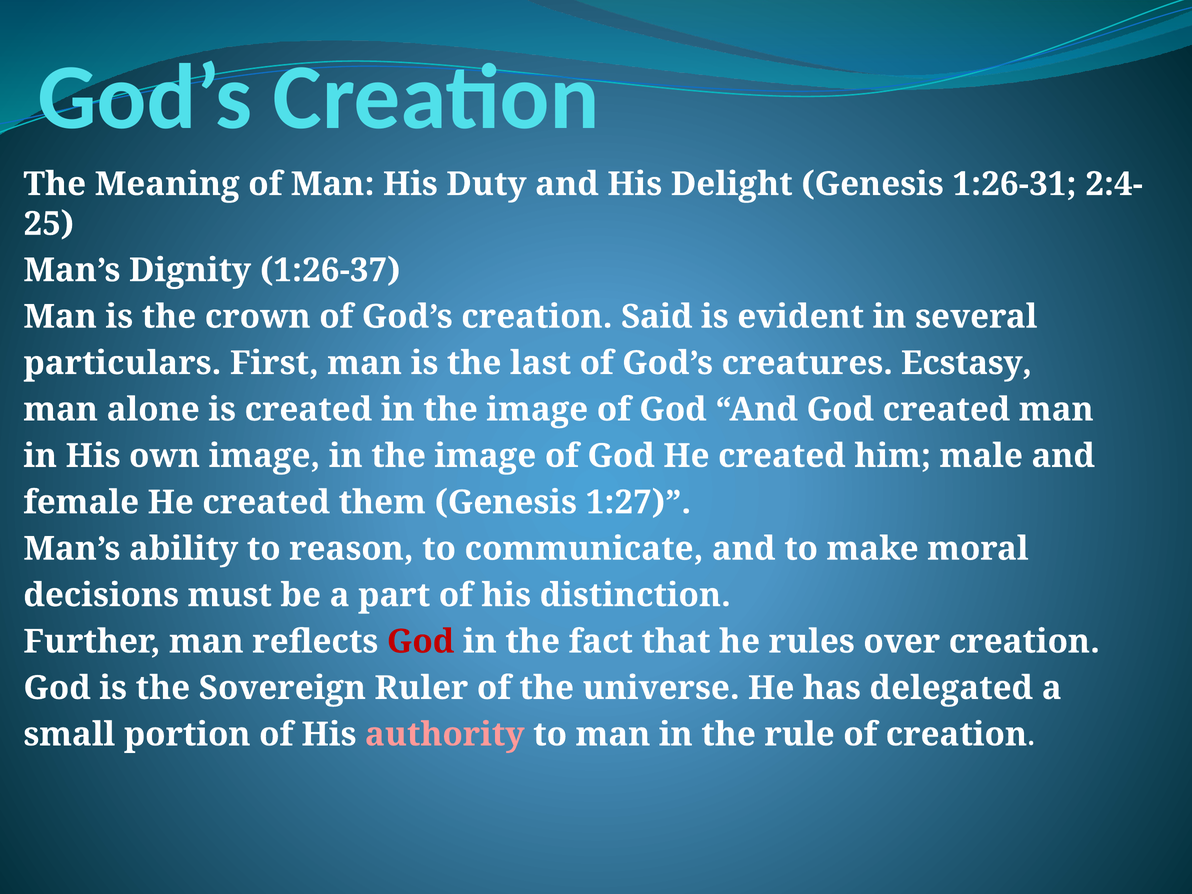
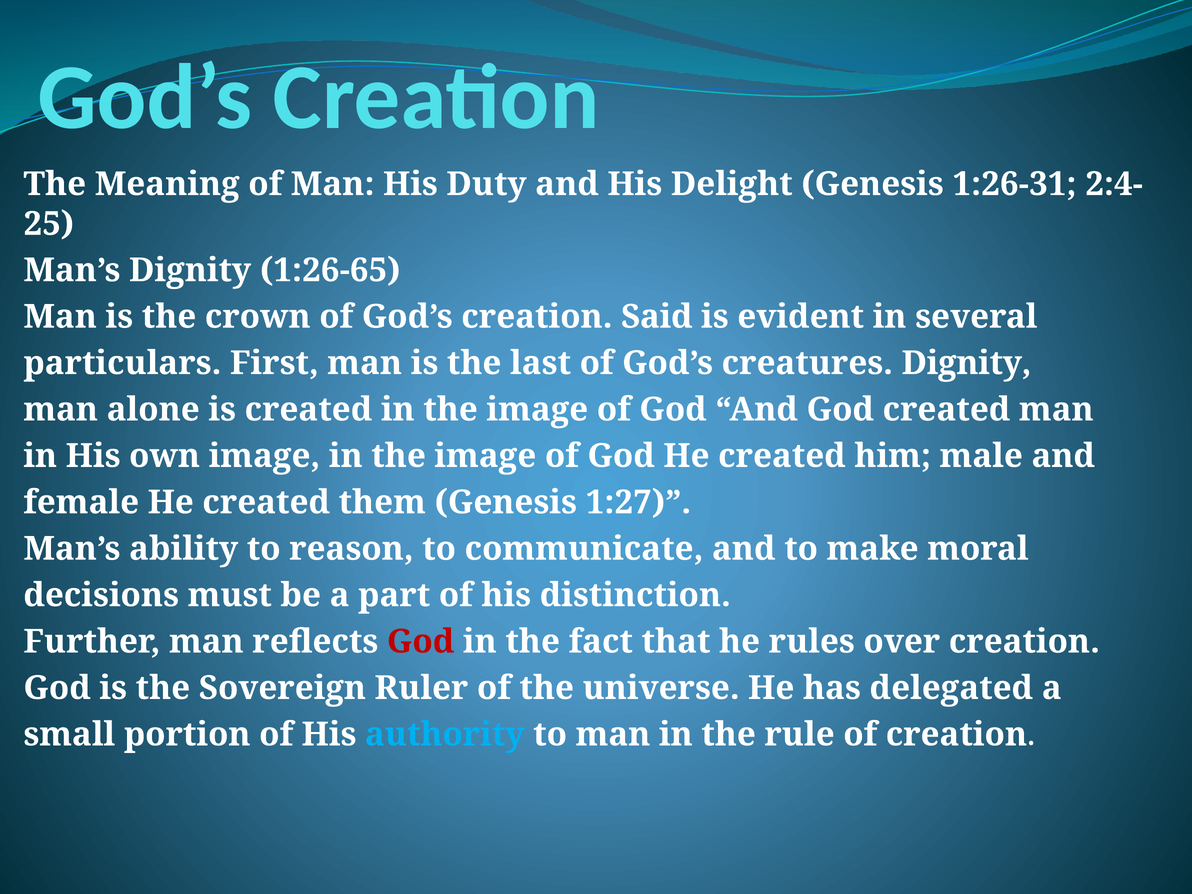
1:26-37: 1:26-37 -> 1:26-65
creatures Ecstasy: Ecstasy -> Dignity
authority colour: pink -> light blue
